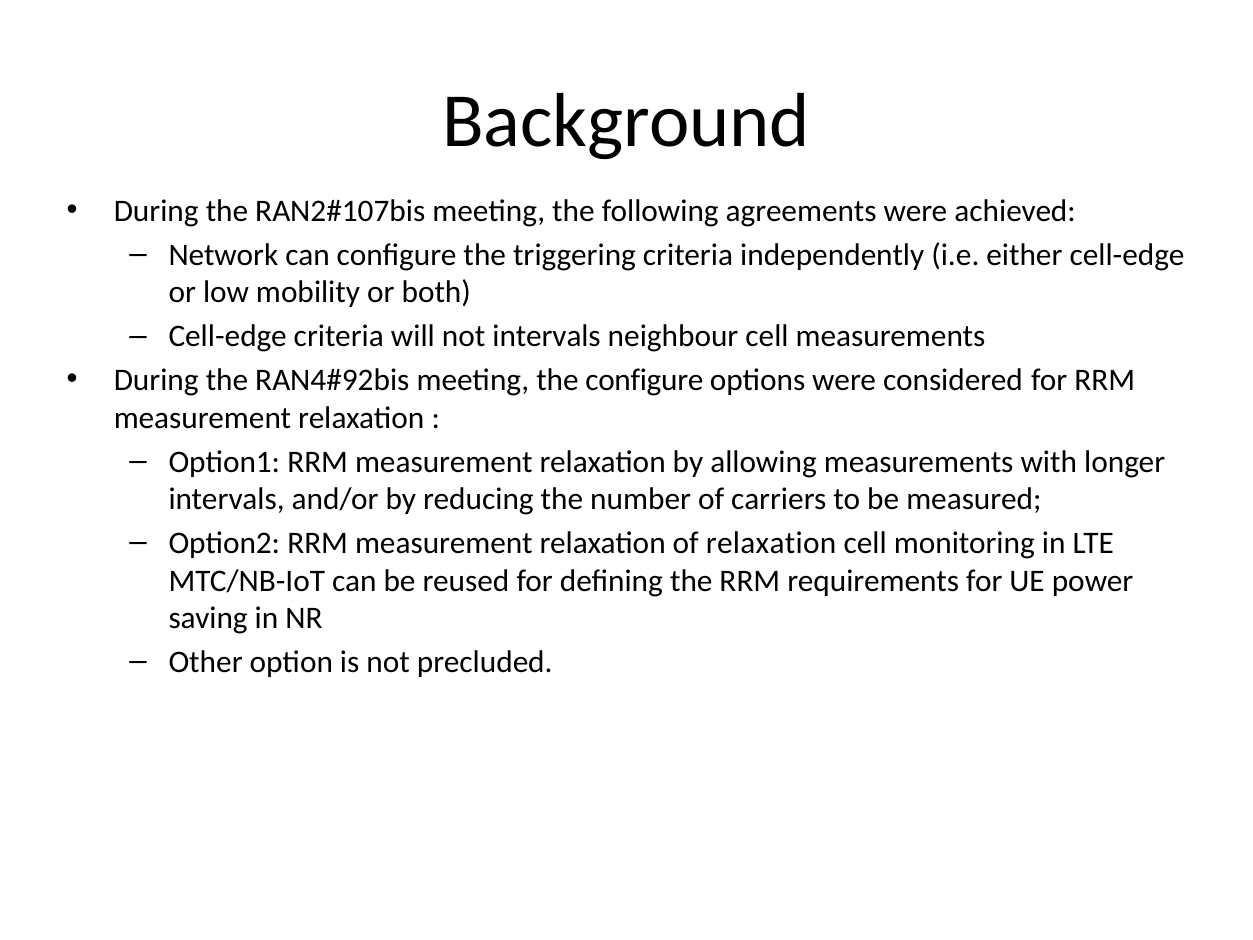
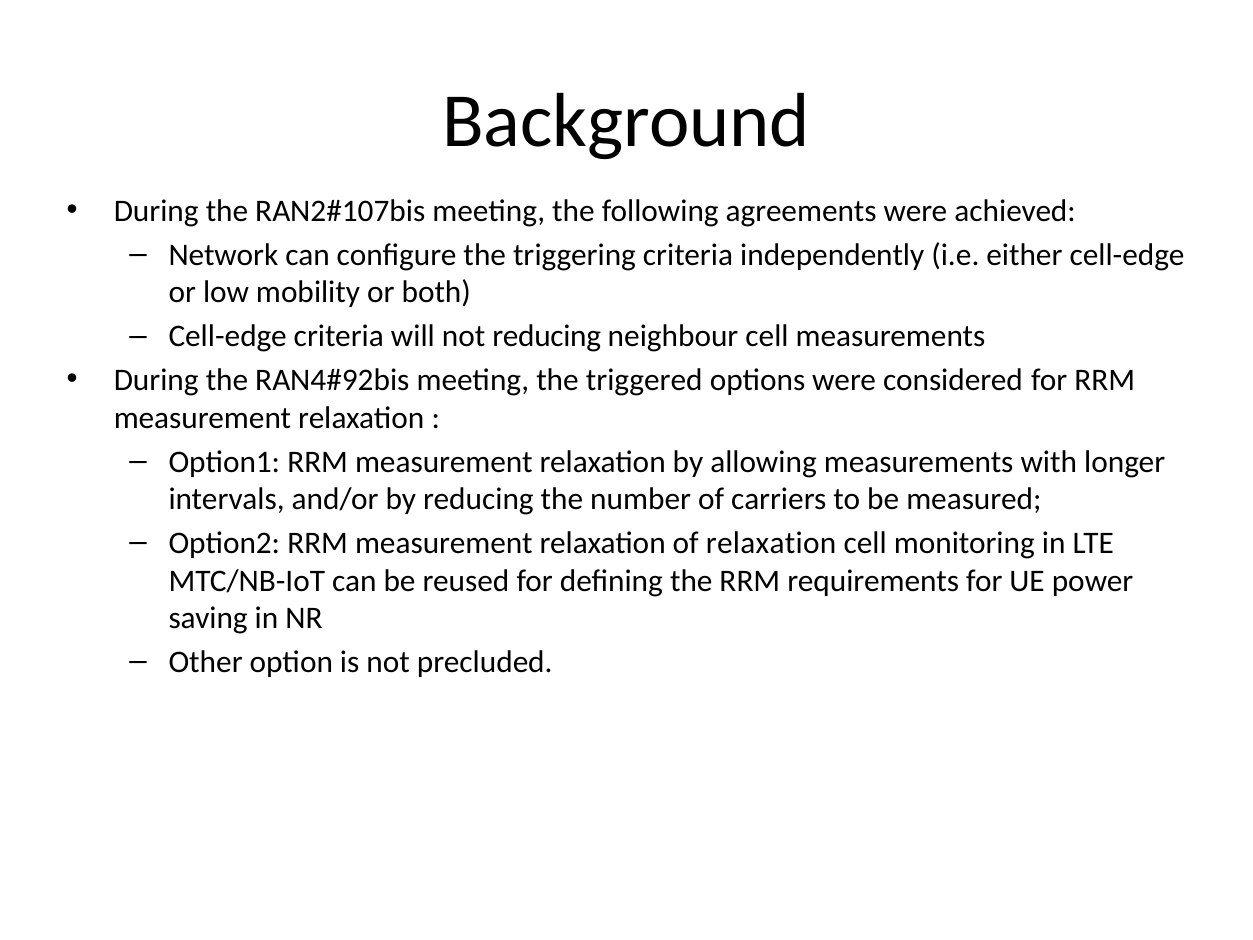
not intervals: intervals -> reducing
the configure: configure -> triggered
